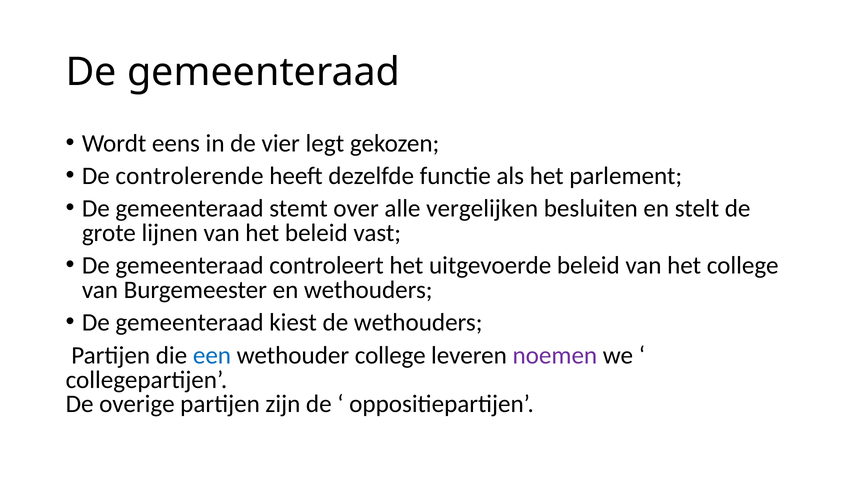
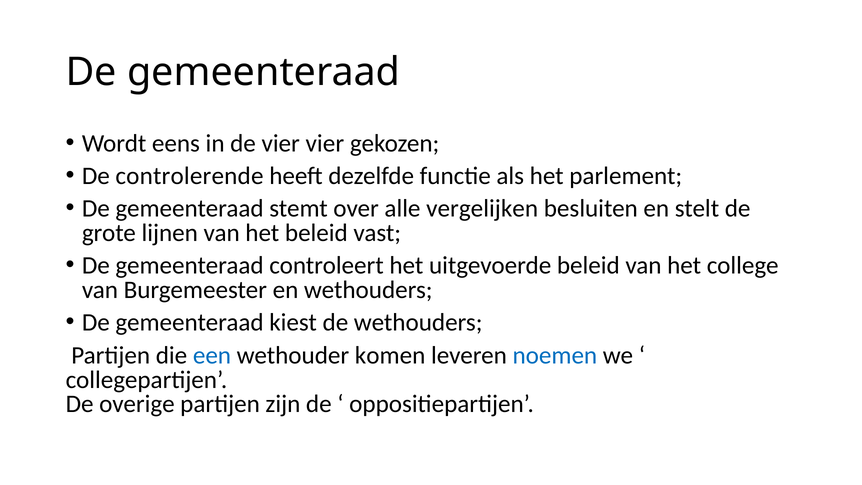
vier legt: legt -> vier
wethouder college: college -> komen
noemen colour: purple -> blue
